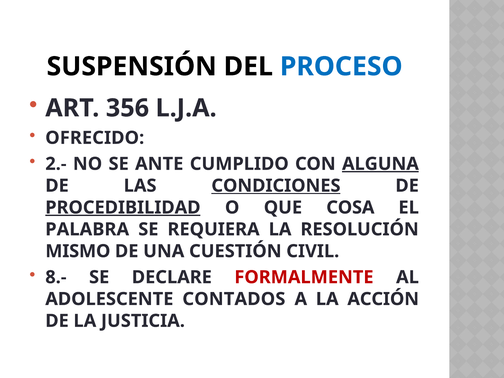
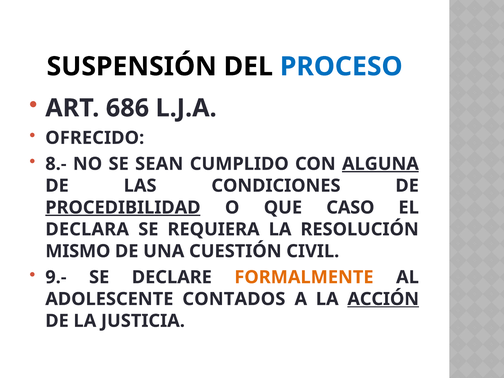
356: 356 -> 686
2.-: 2.- -> 8.-
ANTE: ANTE -> SEAN
CONDICIONES underline: present -> none
COSA: COSA -> CASO
PALABRA: PALABRA -> DECLARA
8.-: 8.- -> 9.-
FORMALMENTE colour: red -> orange
ACCIÓN underline: none -> present
